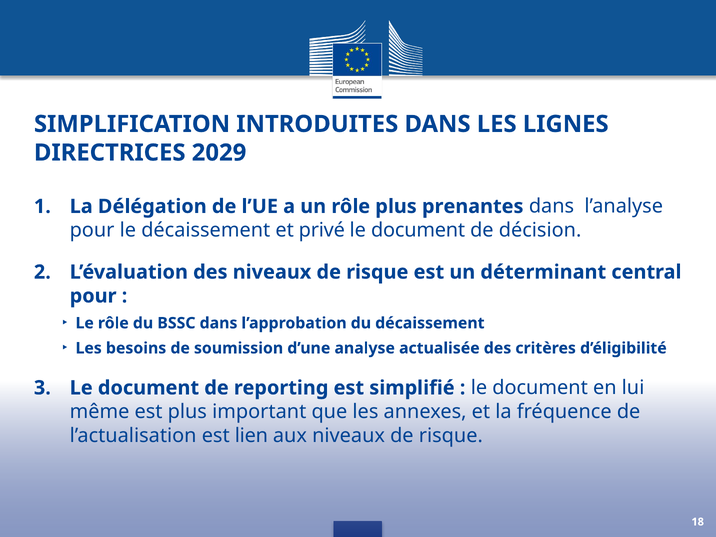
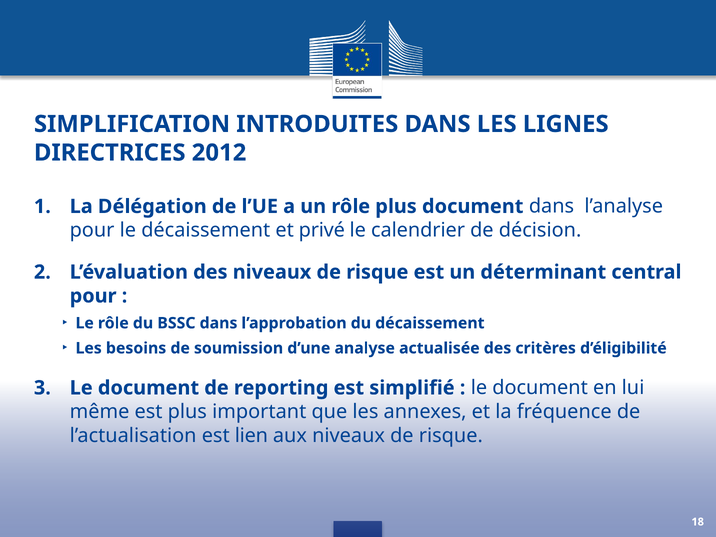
2029: 2029 -> 2012
plus prenantes: prenantes -> document
document at (418, 230): document -> calendrier
